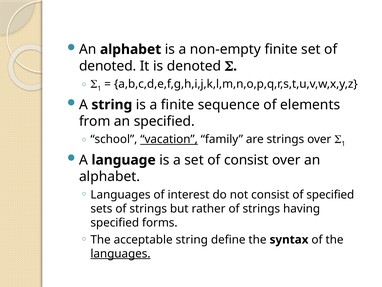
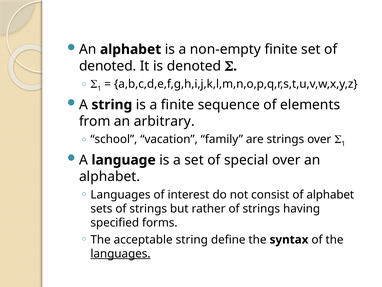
an specified: specified -> arbitrary
vacation underline: present -> none
of consist: consist -> special
of specified: specified -> alphabet
